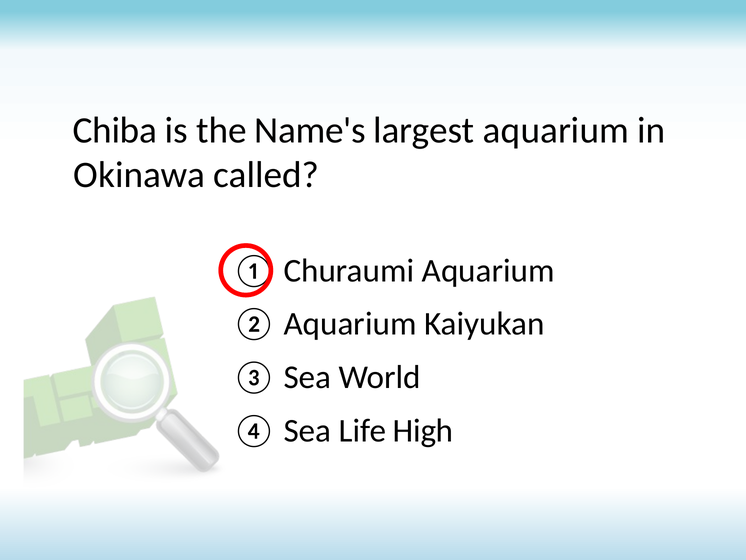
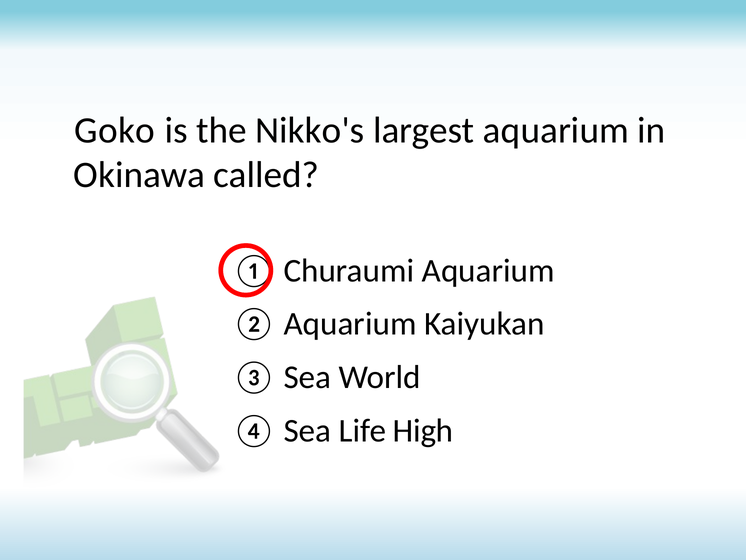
Chiba: Chiba -> Goko
Name's: Name's -> Nikko's
